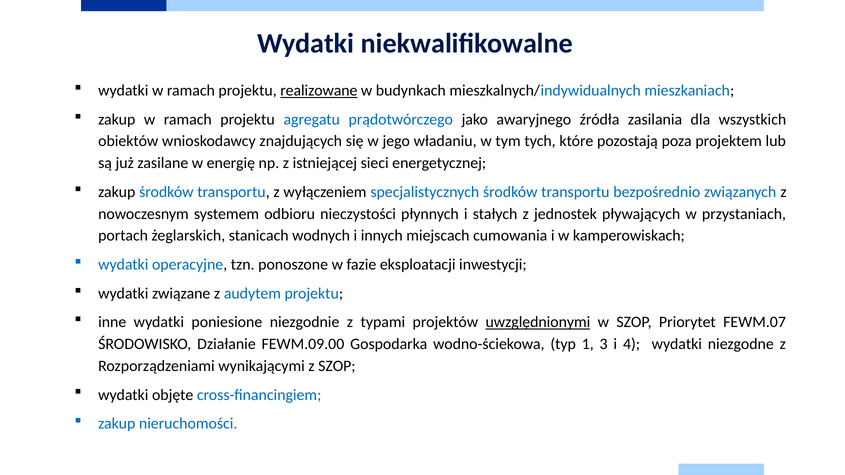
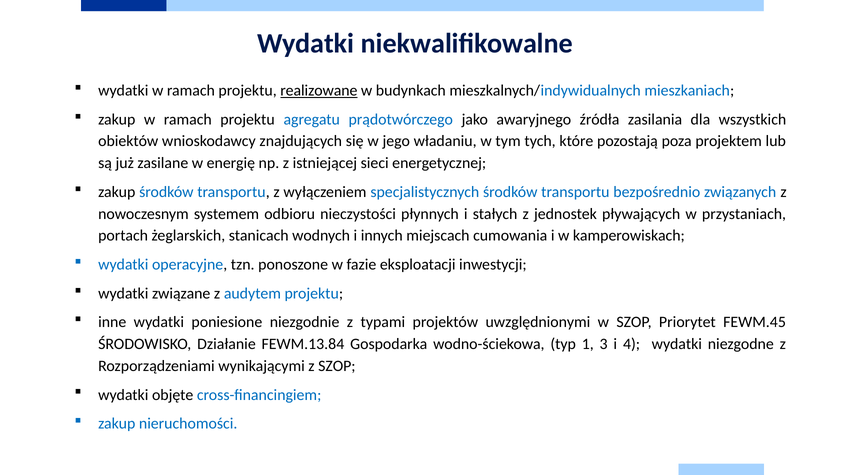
uwzględnionymi underline: present -> none
FEWM.07: FEWM.07 -> FEWM.45
FEWM.09.00: FEWM.09.00 -> FEWM.13.84
